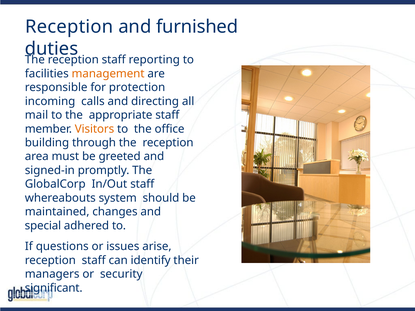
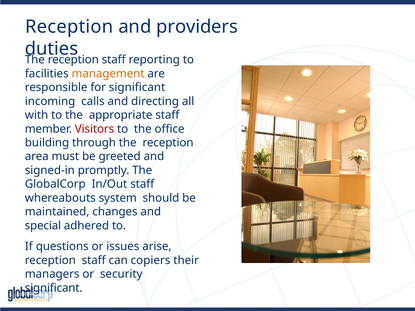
furnished: furnished -> providers
for protection: protection -> significant
mail: mail -> with
Visitors colour: orange -> red
identify: identify -> copiers
